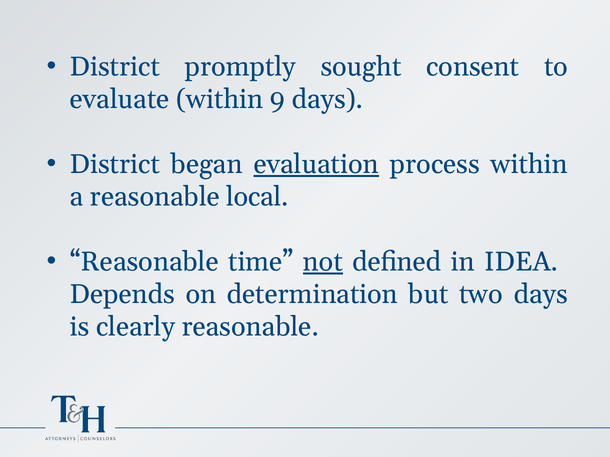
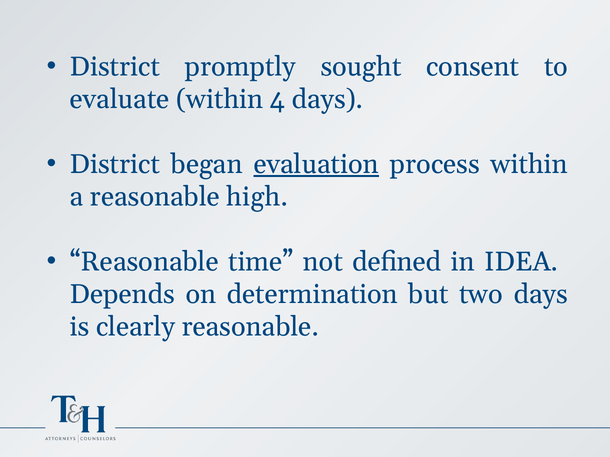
9: 9 -> 4
local: local -> high
not underline: present -> none
